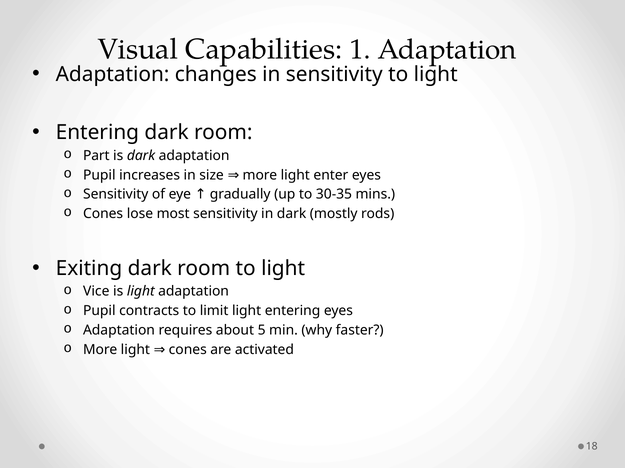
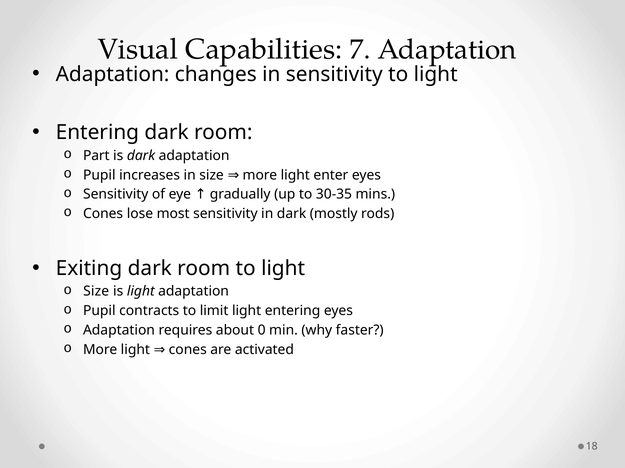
1: 1 -> 7
Vice at (96, 292): Vice -> Size
5: 5 -> 0
